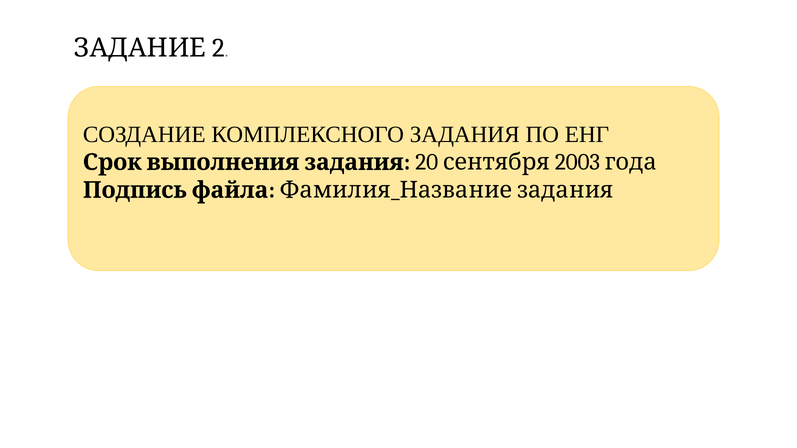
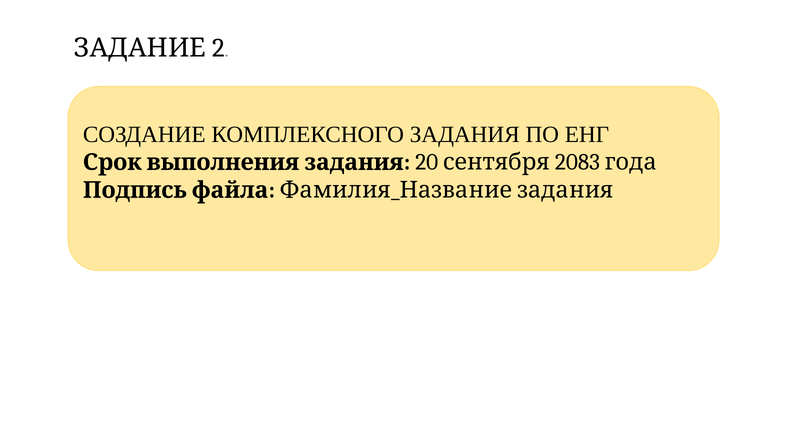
2003: 2003 -> 2083
